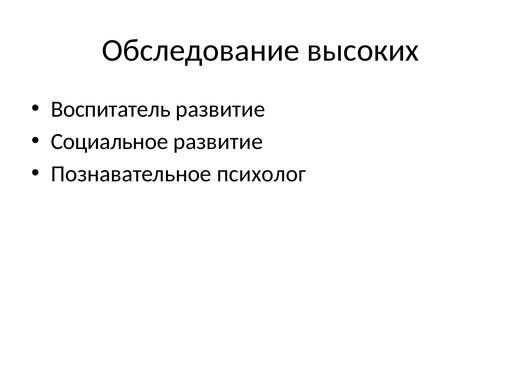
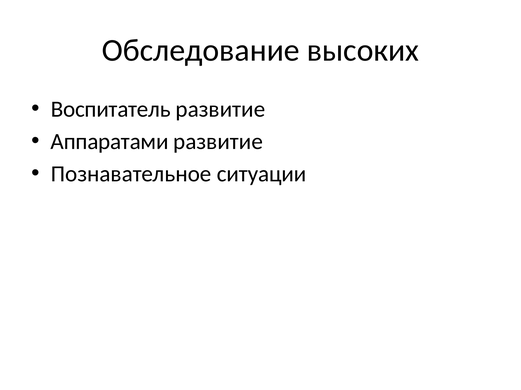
Социальное: Социальное -> Аппаратами
психолог: психолог -> ситуации
